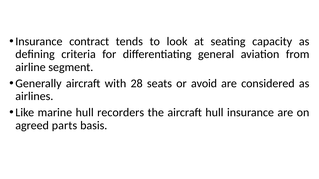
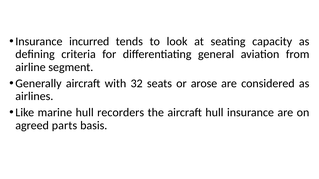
contract: contract -> incurred
28: 28 -> 32
avoid: avoid -> arose
